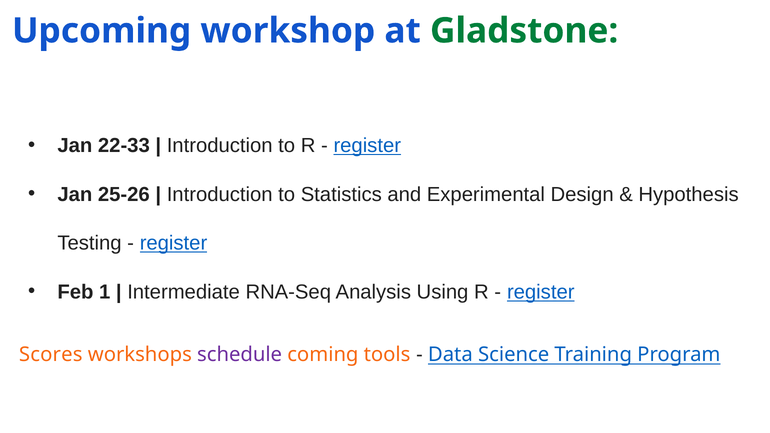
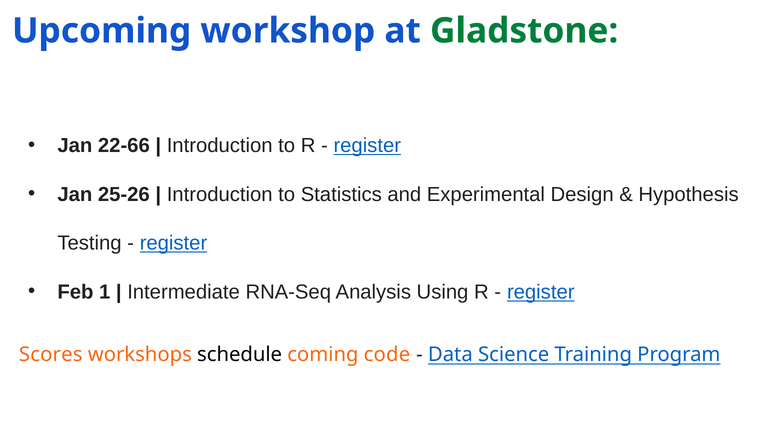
22-33: 22-33 -> 22-66
schedule colour: purple -> black
tools: tools -> code
